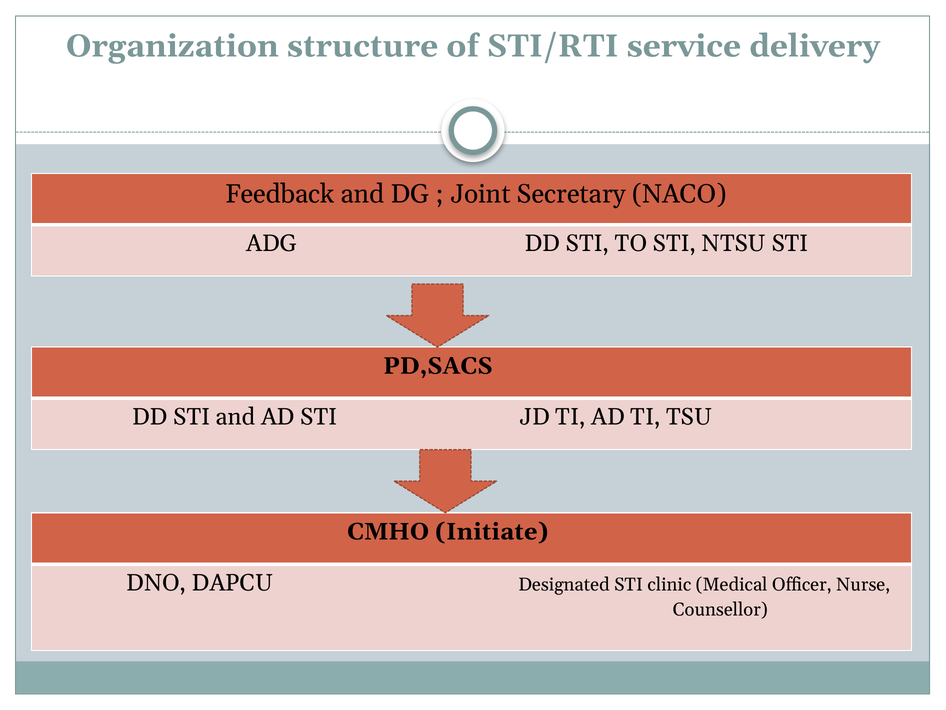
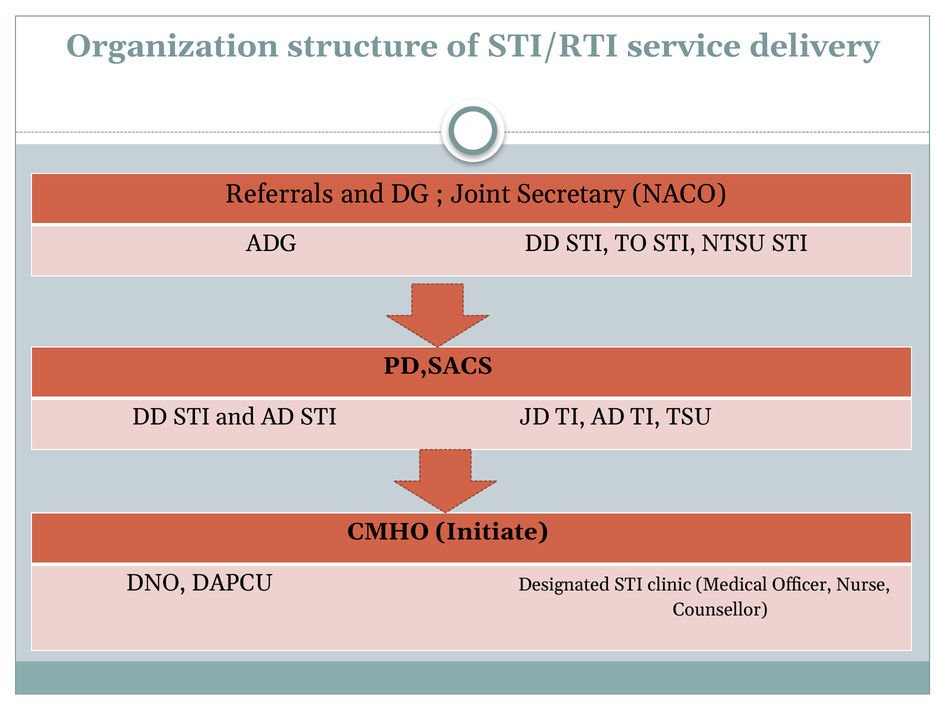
Feedback: Feedback -> Referrals
